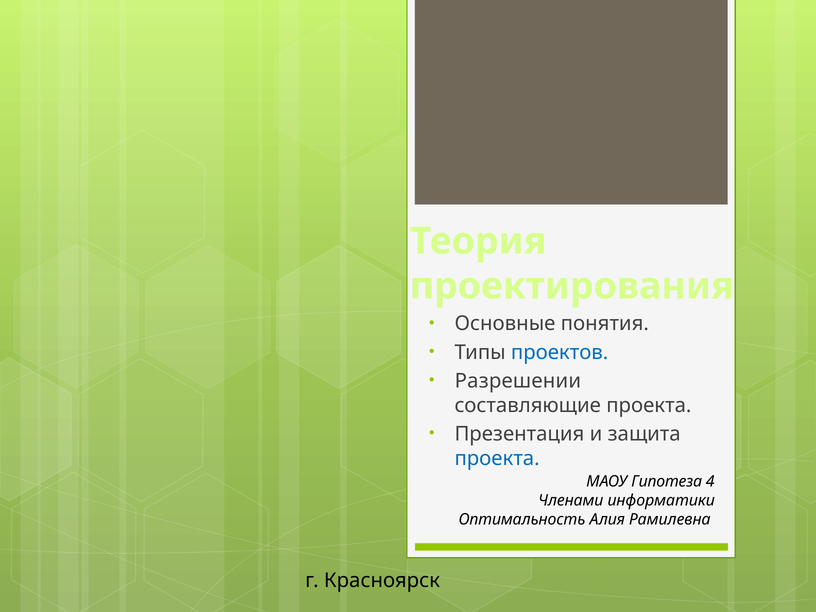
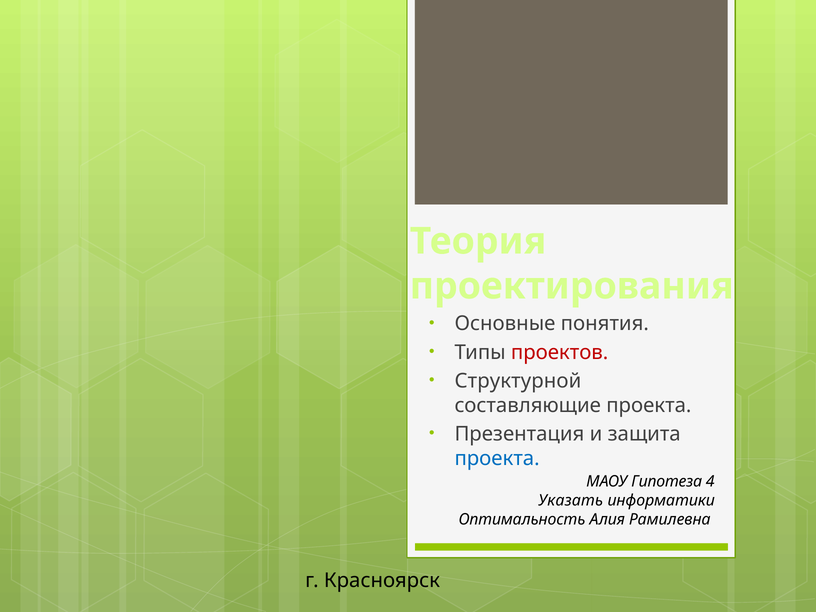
проектов colour: blue -> red
Разрешении: Разрешении -> Структурной
Членами: Членами -> Указать
